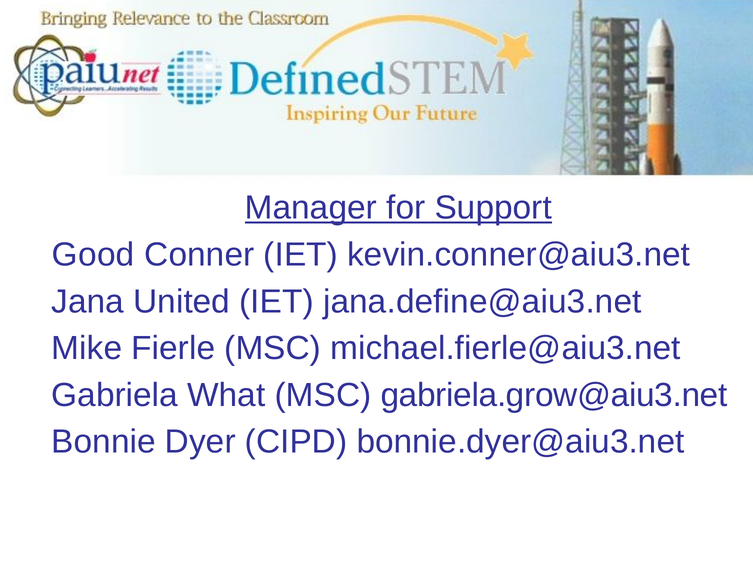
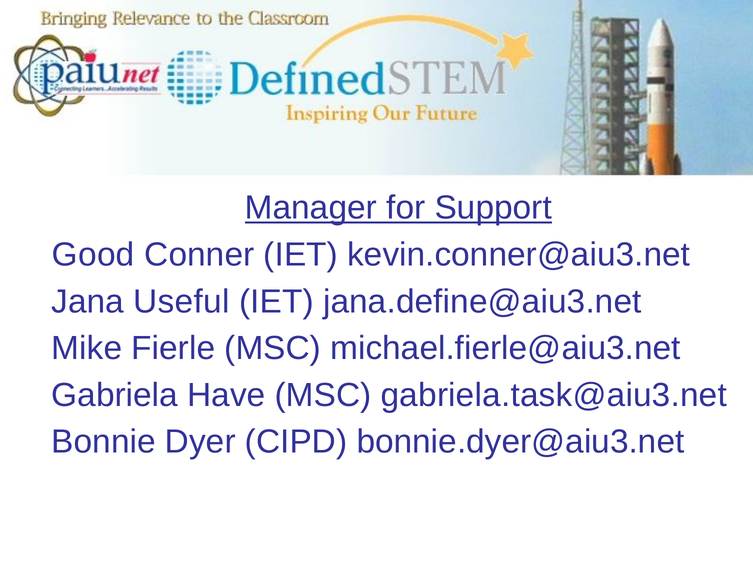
United: United -> Useful
What: What -> Have
gabriela.grow@aiu3.net: gabriela.grow@aiu3.net -> gabriela.task@aiu3.net
